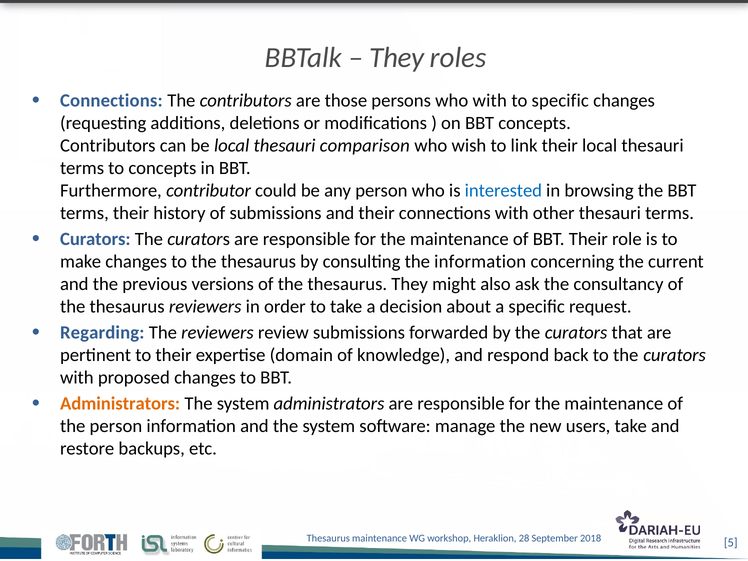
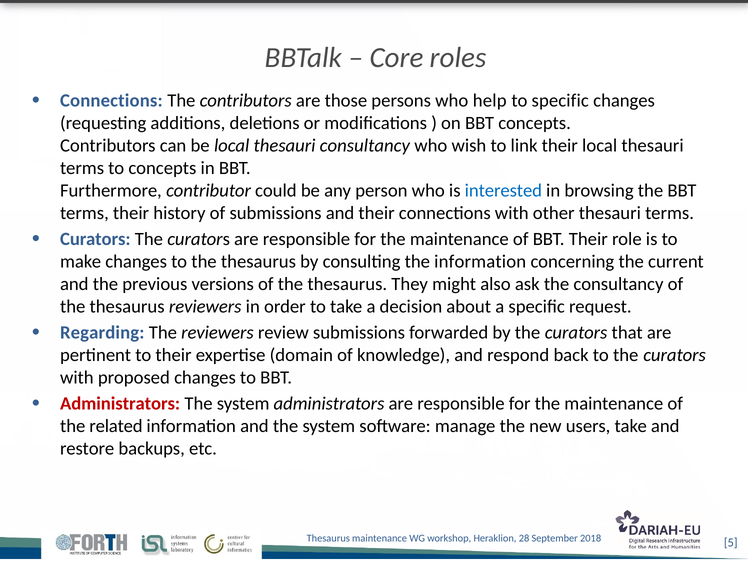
They at (397, 58): They -> Core
who with: with -> help
thesauri comparison: comparison -> consultancy
Administrators at (120, 404) colour: orange -> red
the person: person -> related
